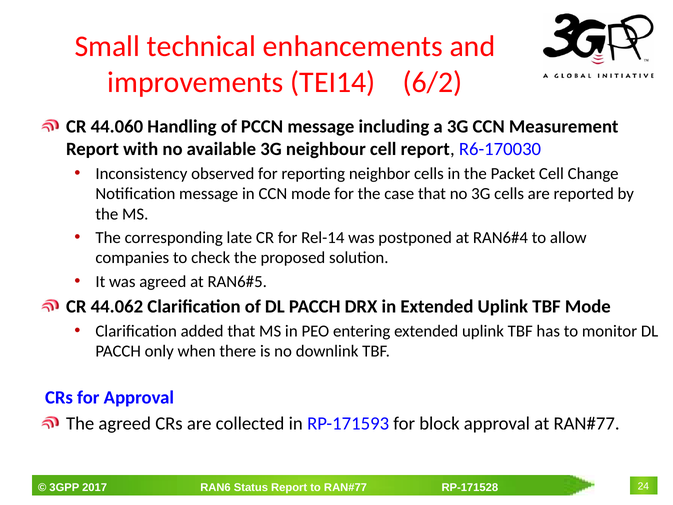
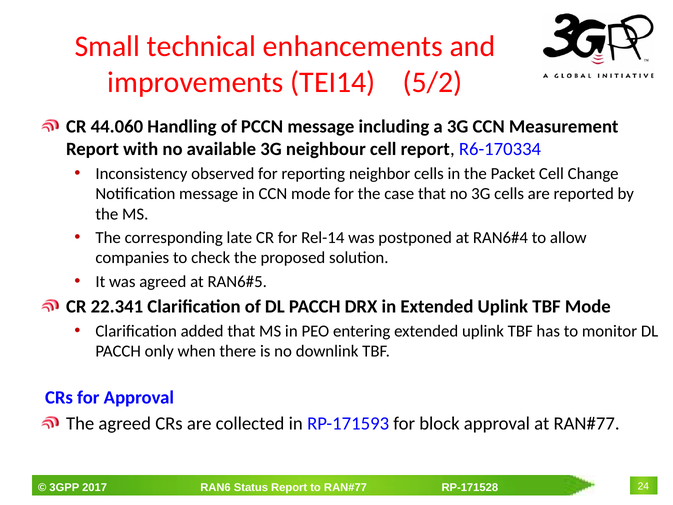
6/2: 6/2 -> 5/2
R6-170030: R6-170030 -> R6-170334
44.062: 44.062 -> 22.341
